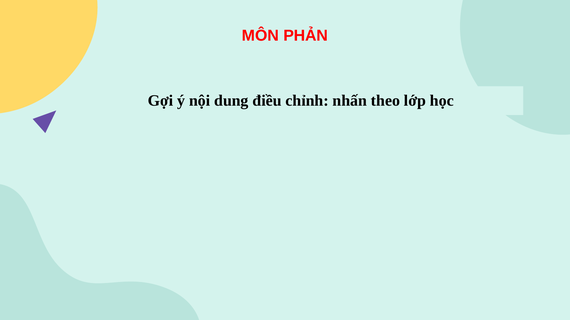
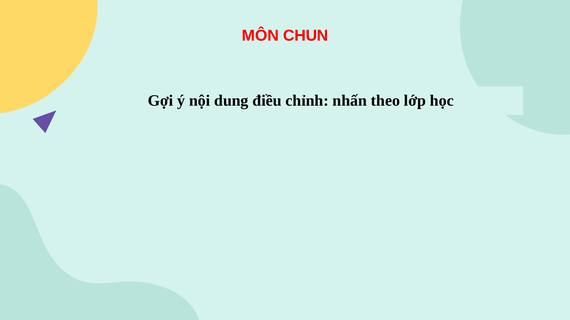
PHẢN: PHẢN -> CHUN
